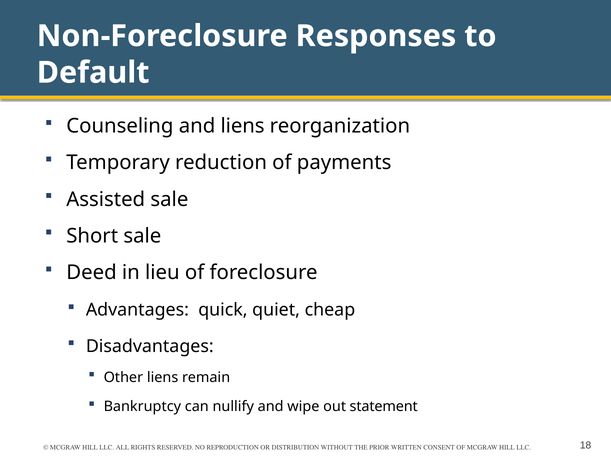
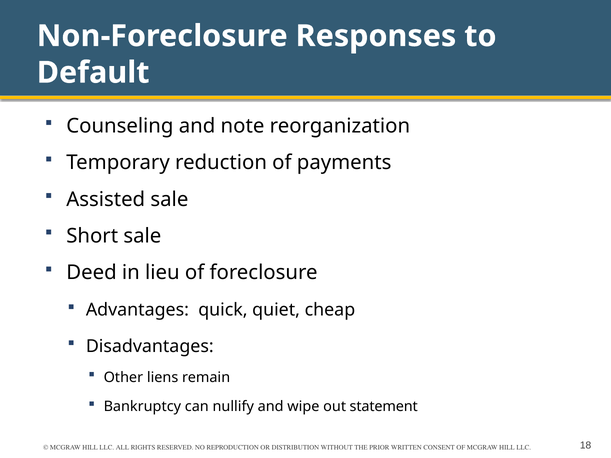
and liens: liens -> note
